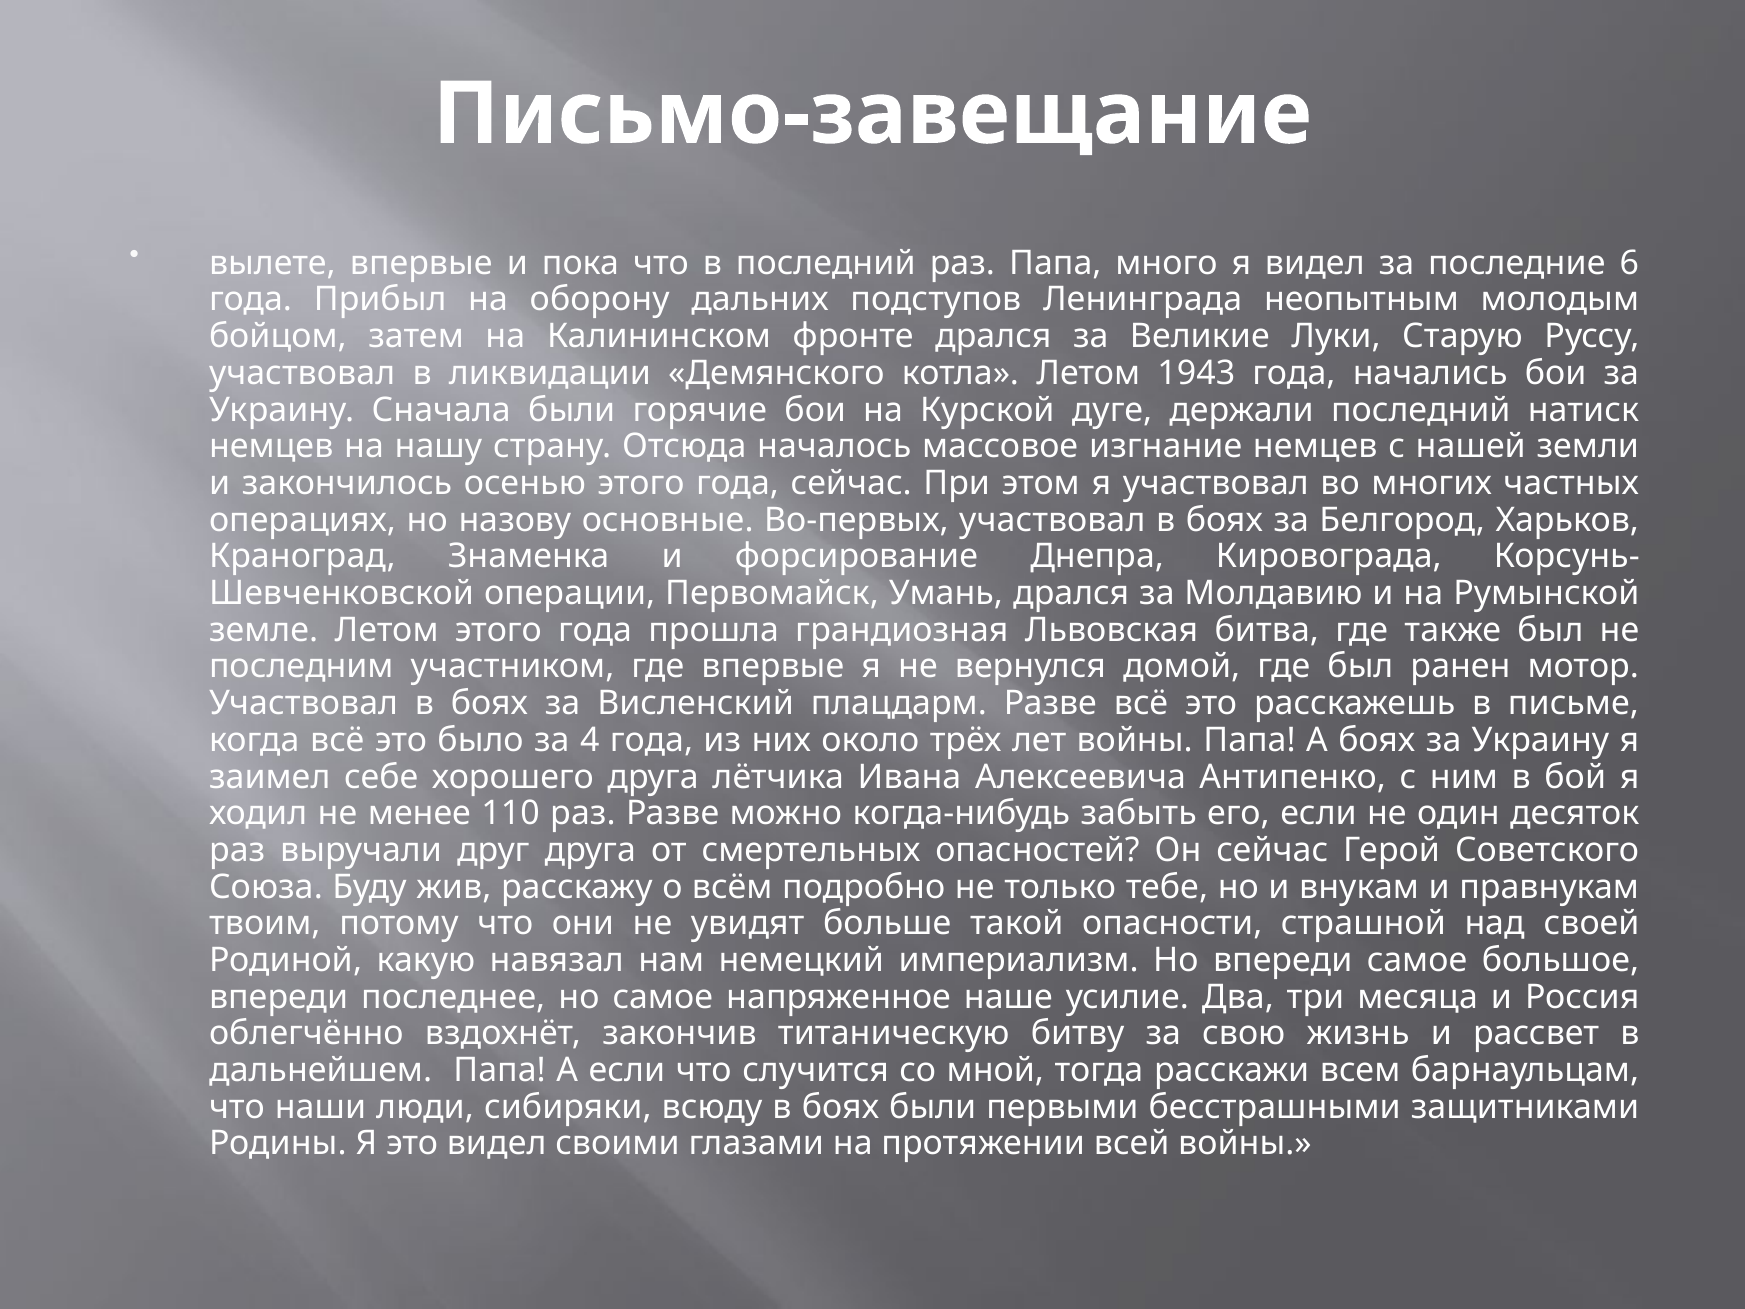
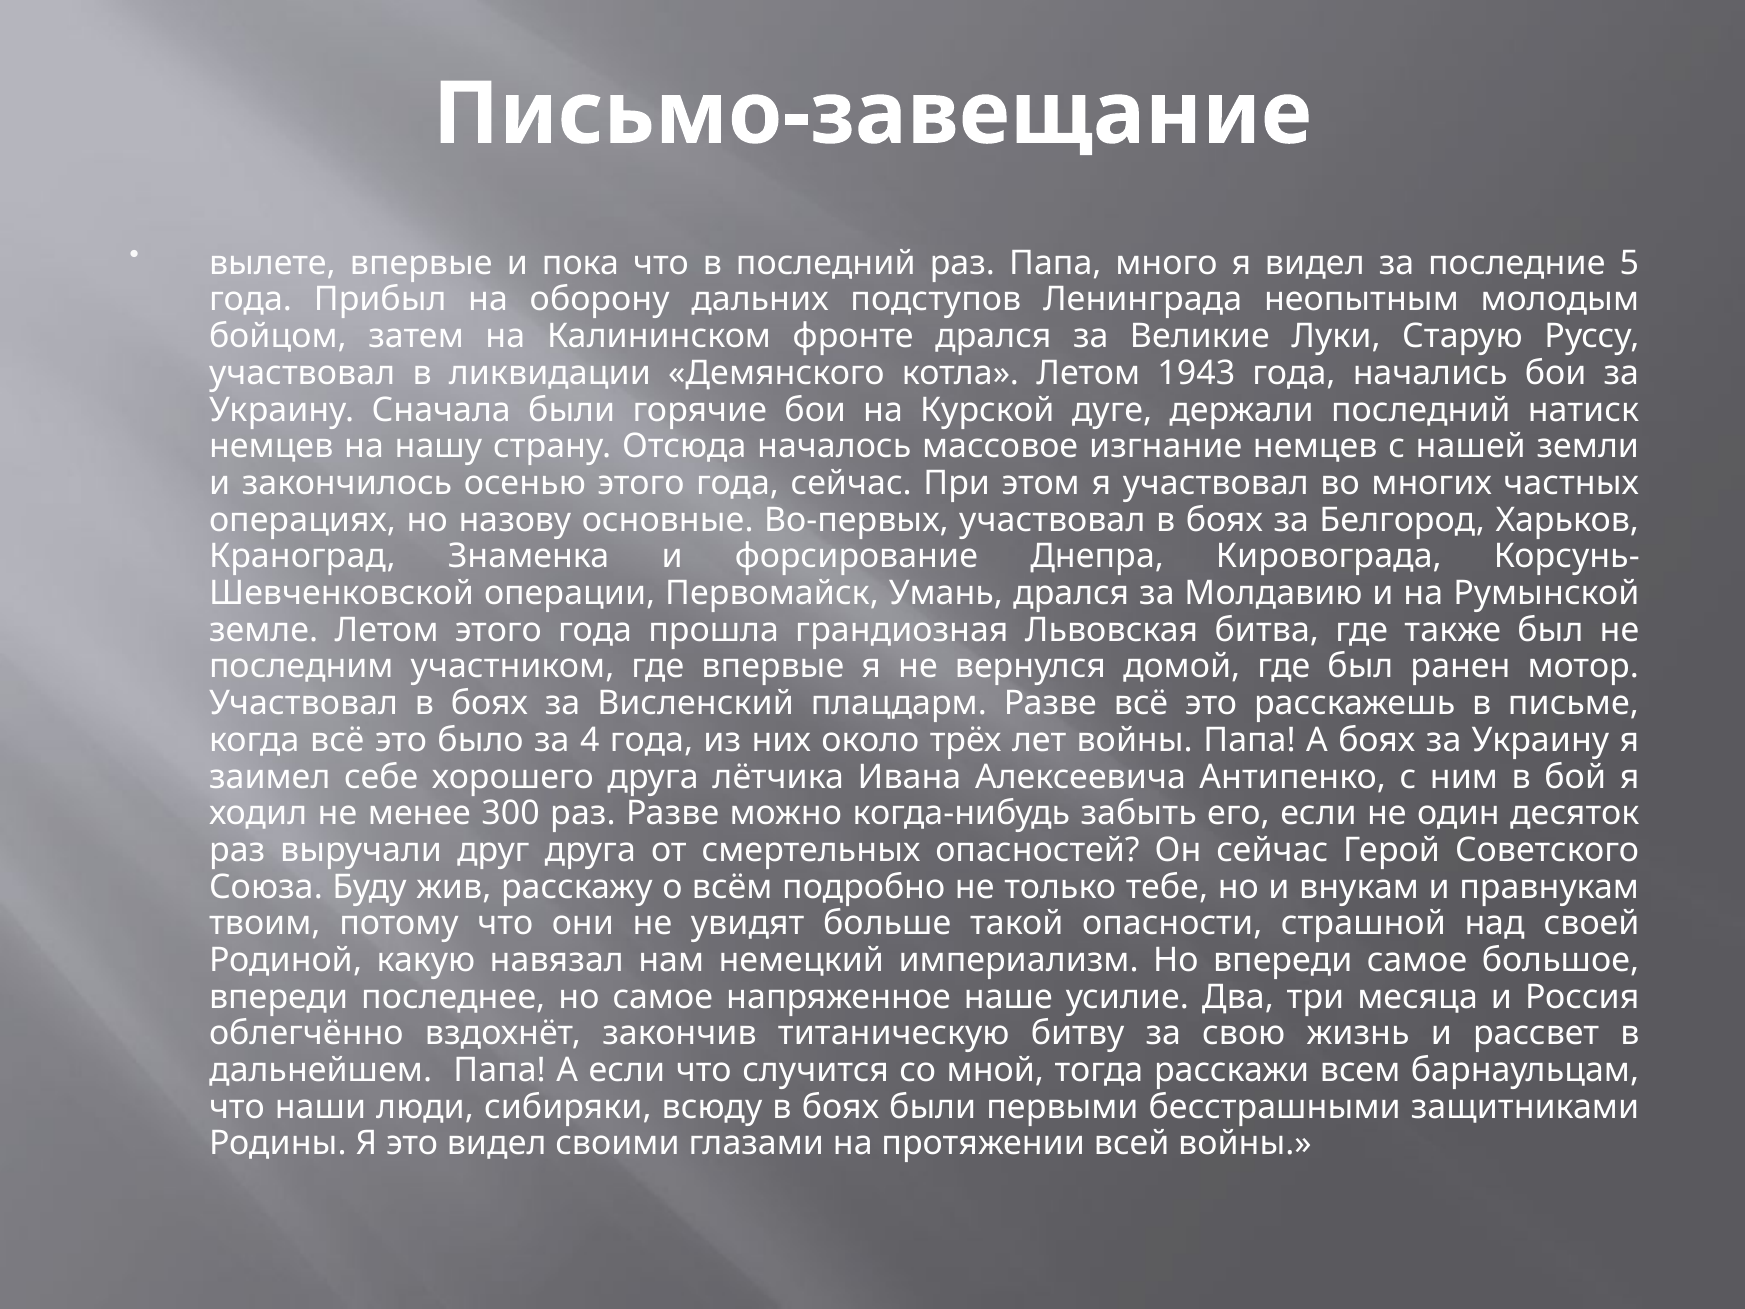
6: 6 -> 5
110: 110 -> 300
